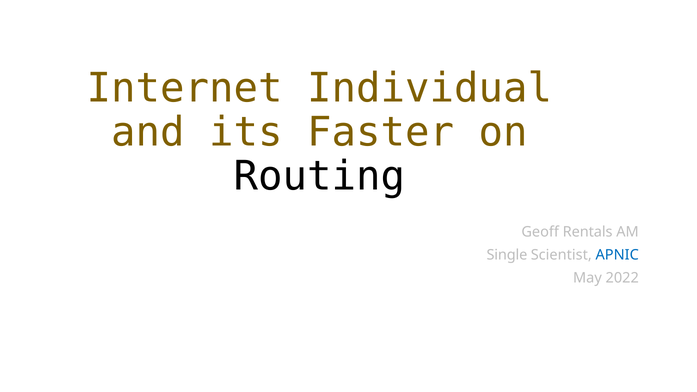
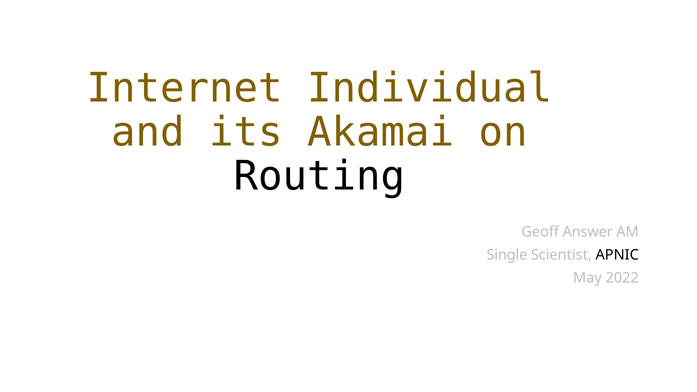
Faster: Faster -> Akamai
Rentals: Rentals -> Answer
APNIC colour: blue -> black
